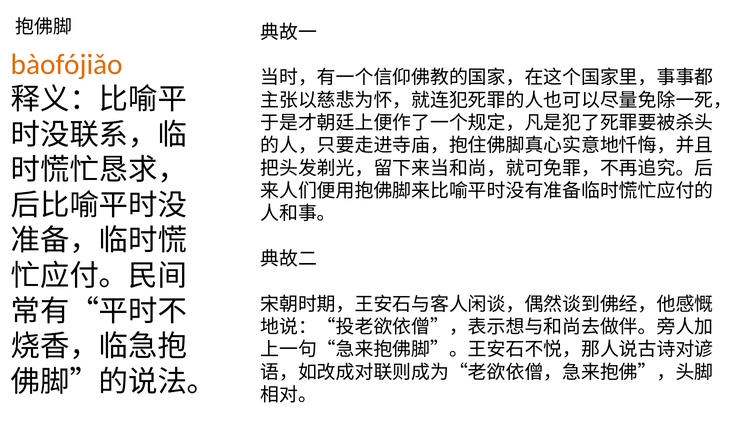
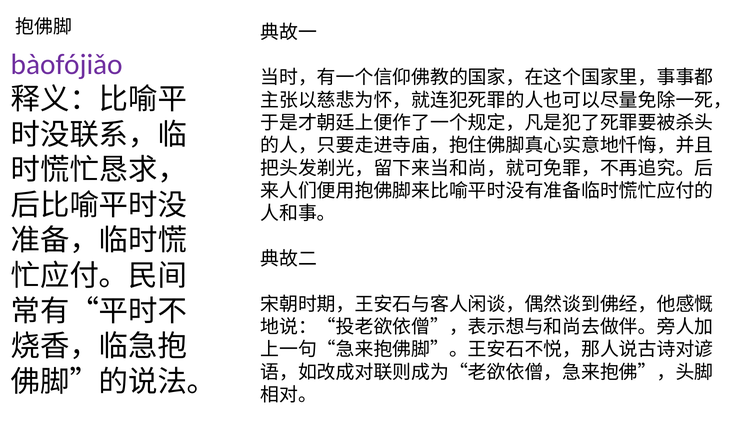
bàofójiǎo colour: orange -> purple
